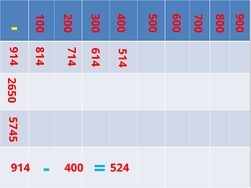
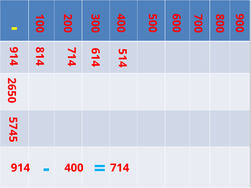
524: 524 -> 714
